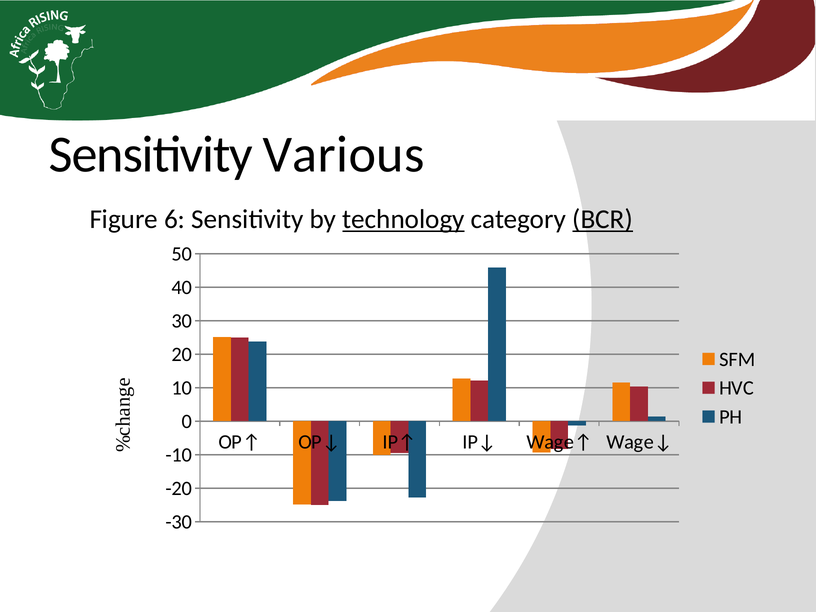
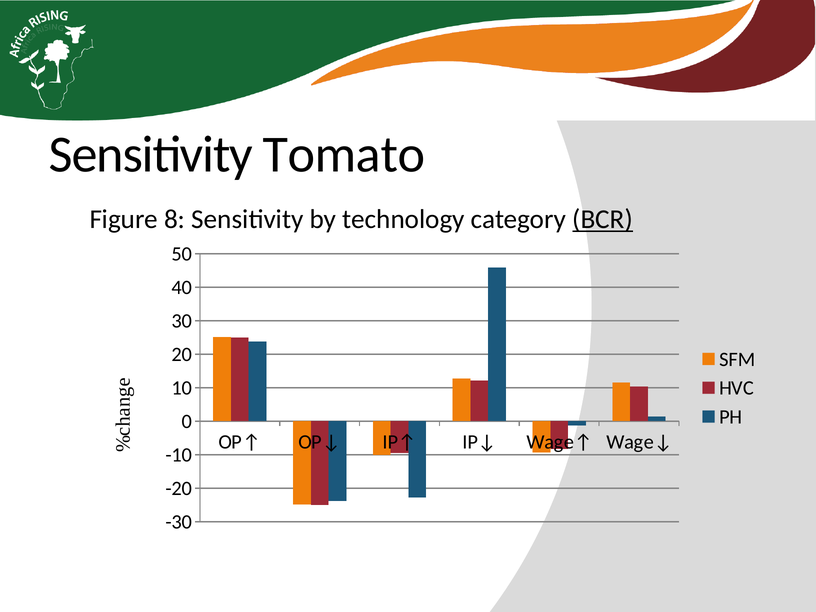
Various: Various -> Tomato
6: 6 -> 8
technology underline: present -> none
